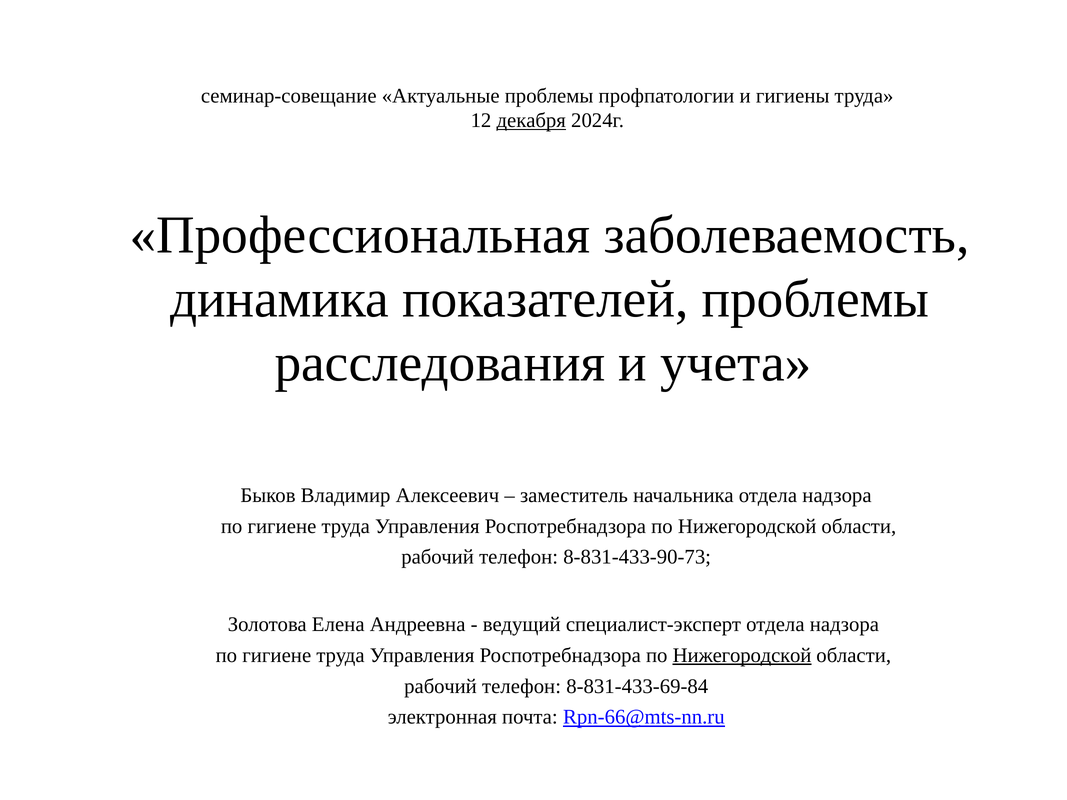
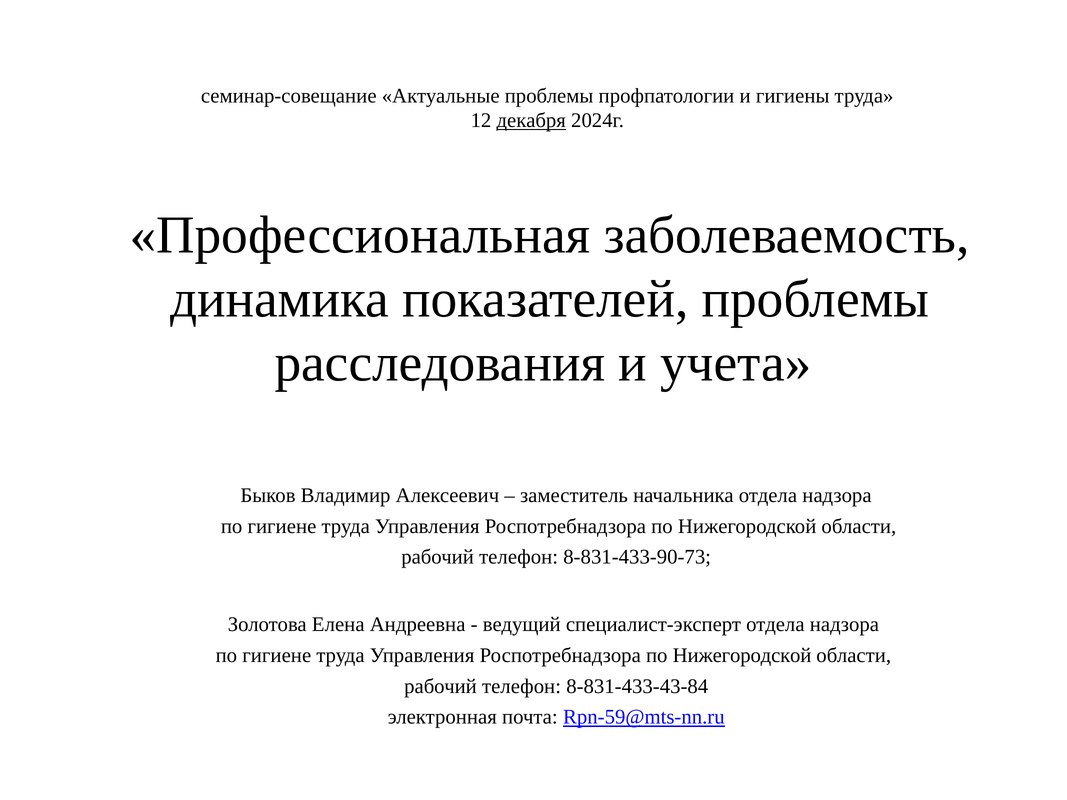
Нижегородской at (742, 656) underline: present -> none
8-831-433-69-84: 8-831-433-69-84 -> 8-831-433-43-84
Rpn-66@mts-nn.ru: Rpn-66@mts-nn.ru -> Rpn-59@mts-nn.ru
